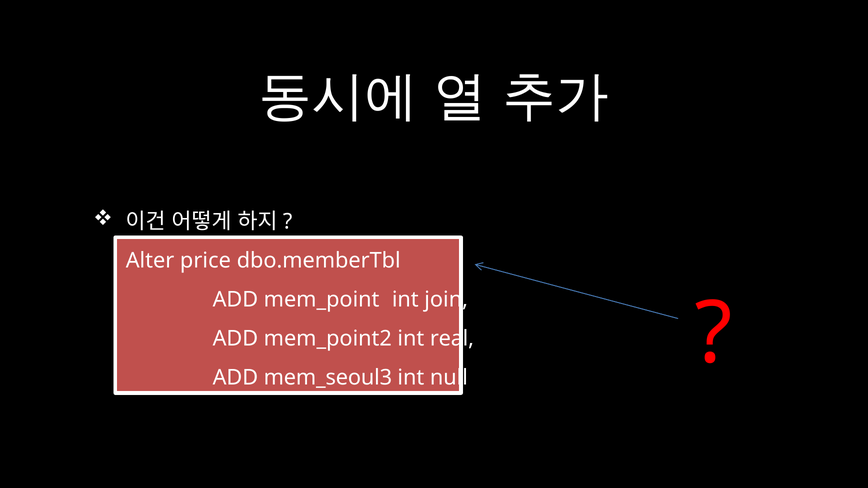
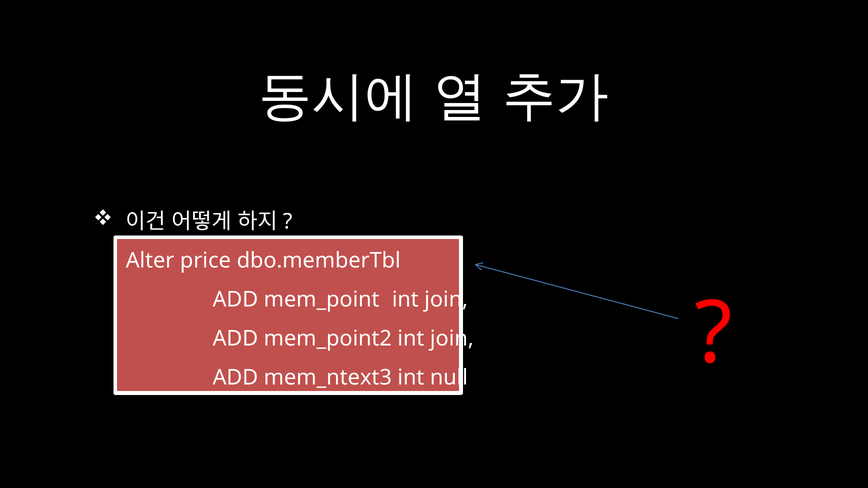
mem_point2 int real: real -> join
mem_seoul3: mem_seoul3 -> mem_ntext3
